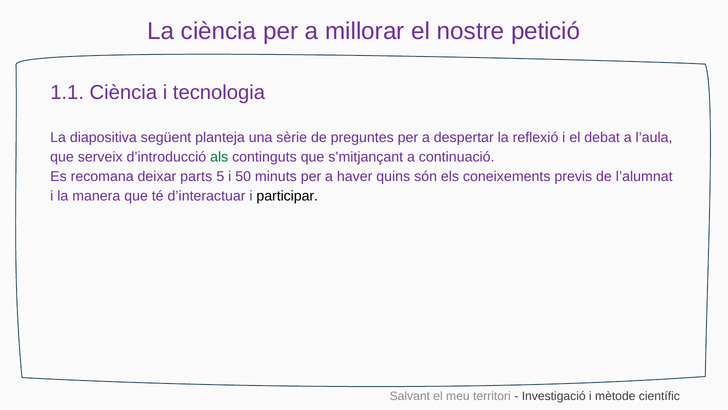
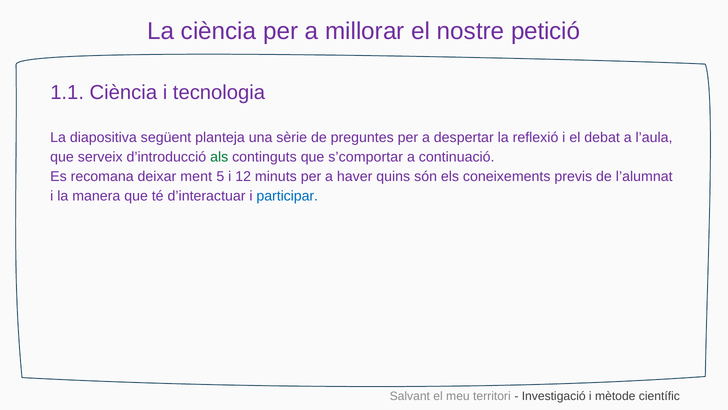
s’mitjançant: s’mitjançant -> s’comportar
parts: parts -> ment
50: 50 -> 12
participar colour: black -> blue
